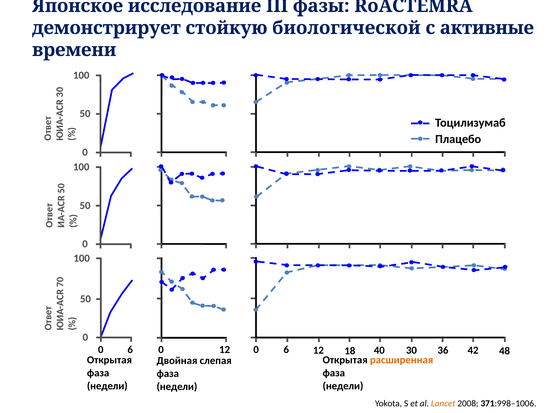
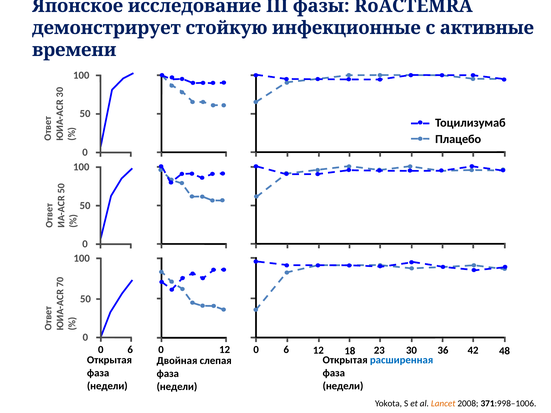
биологической: биологической -> инфекционные
40: 40 -> 23
расширенная colour: orange -> blue
